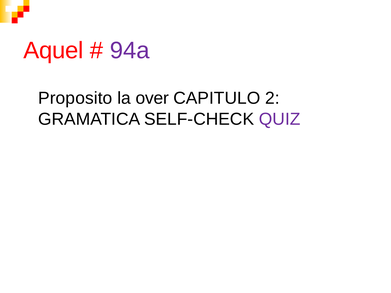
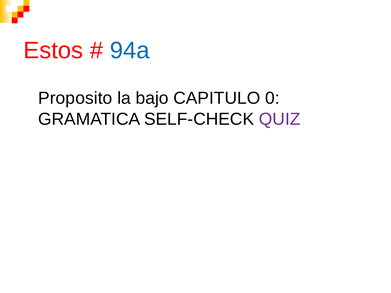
Aquel: Aquel -> Estos
94a colour: purple -> blue
over: over -> bajo
2: 2 -> 0
